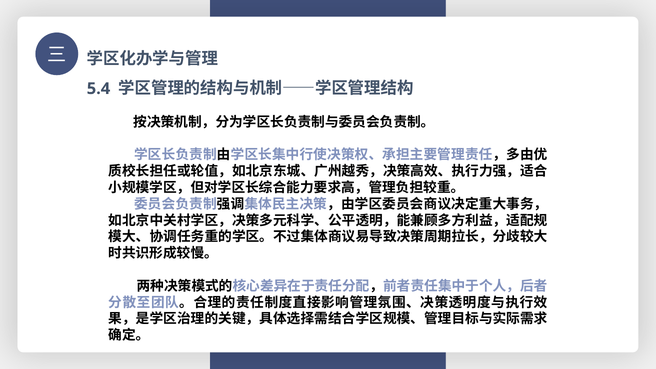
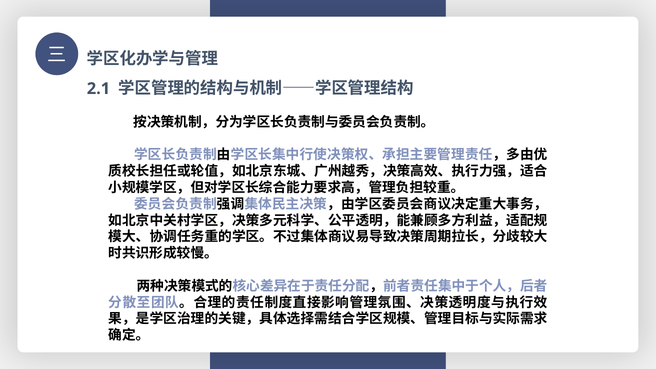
5.4: 5.4 -> 2.1
